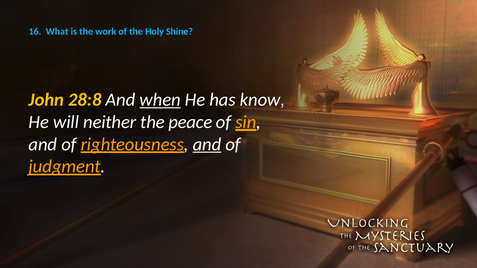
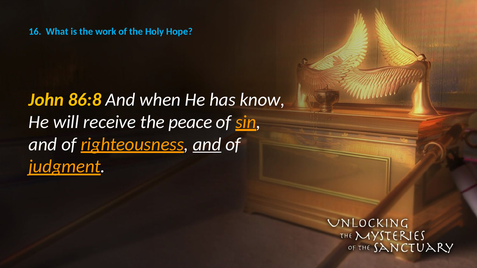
Shine: Shine -> Hope
28:8: 28:8 -> 86:8
when underline: present -> none
neither: neither -> receive
